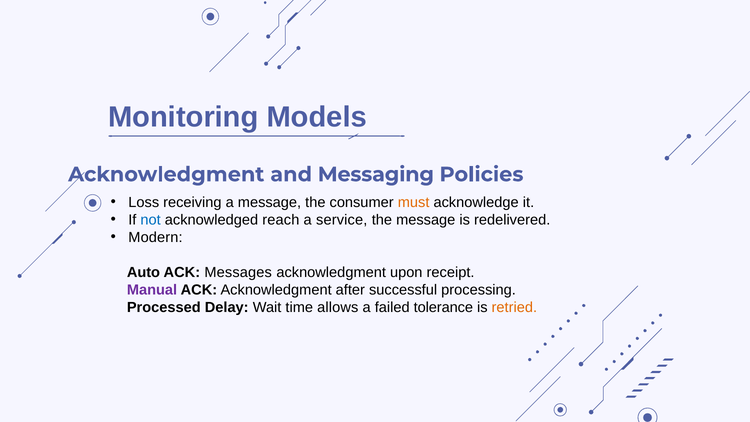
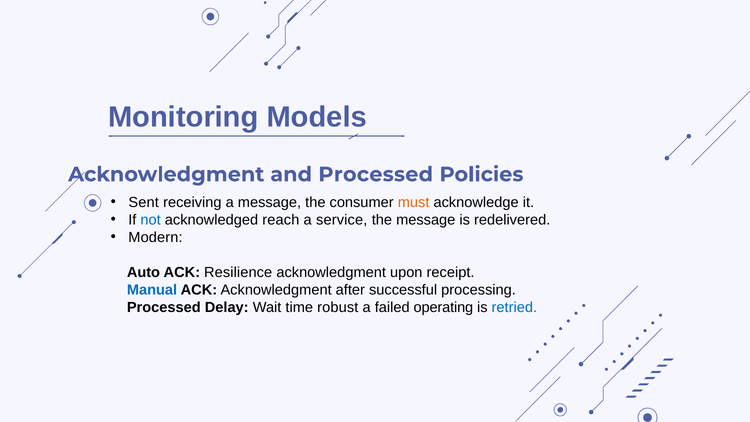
and Messaging: Messaging -> Processed
Loss: Loss -> Sent
Messages: Messages -> Resilience
Manual colour: purple -> blue
allows: allows -> robust
tolerance: tolerance -> operating
retried colour: orange -> blue
